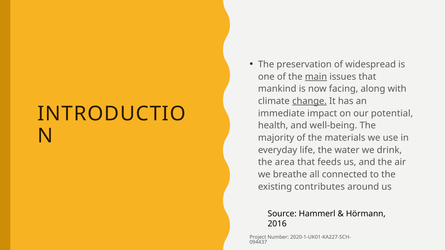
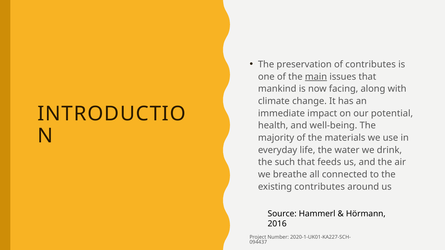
of widespread: widespread -> contributes
change underline: present -> none
area: area -> such
